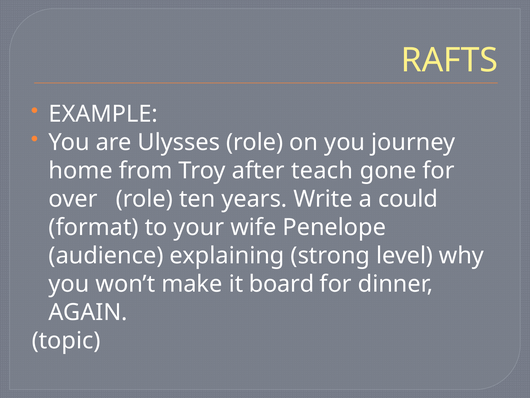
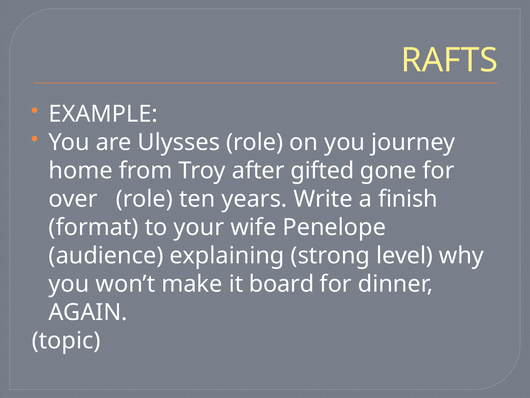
teach: teach -> gifted
could: could -> finish
